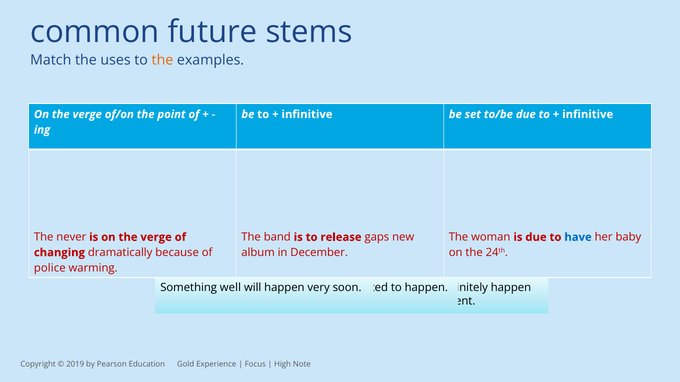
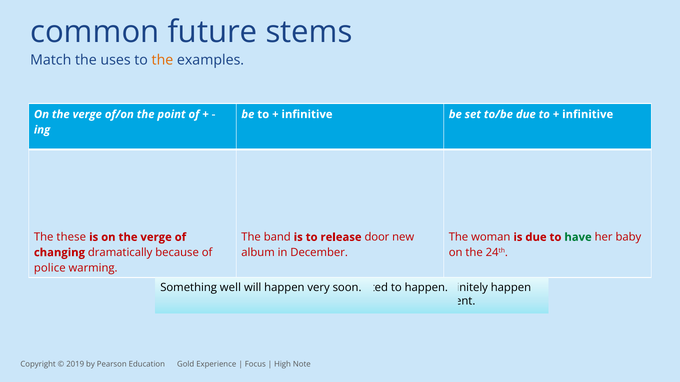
never: never -> these
gaps: gaps -> door
have colour: blue -> green
